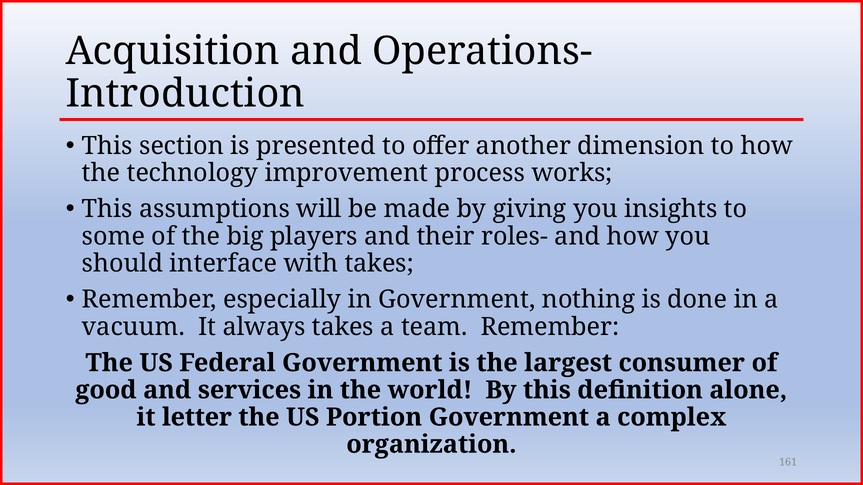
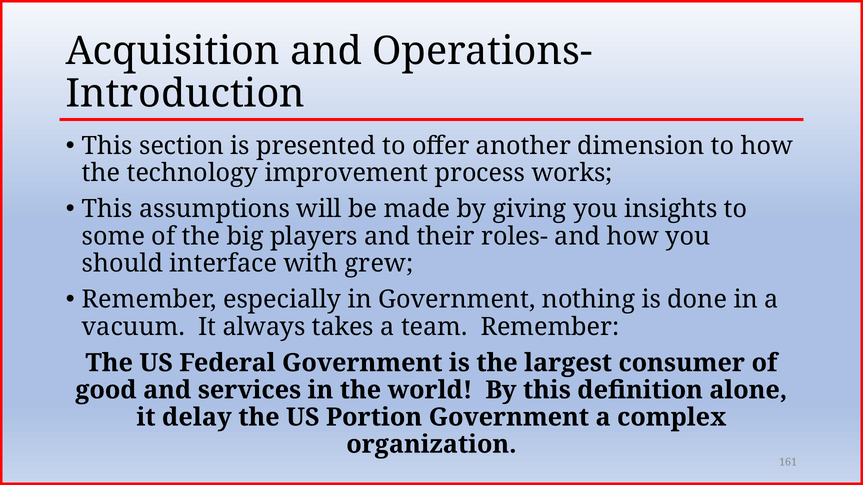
with takes: takes -> grew
letter: letter -> delay
